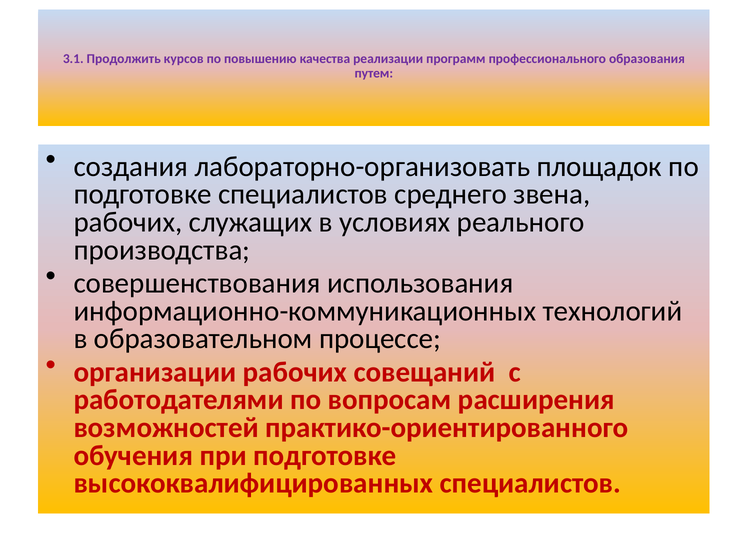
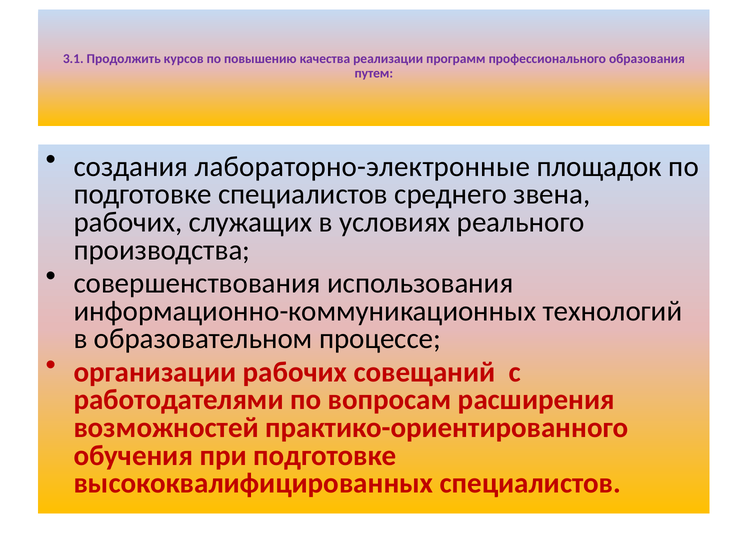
лабораторно-организовать: лабораторно-организовать -> лабораторно-электронные
